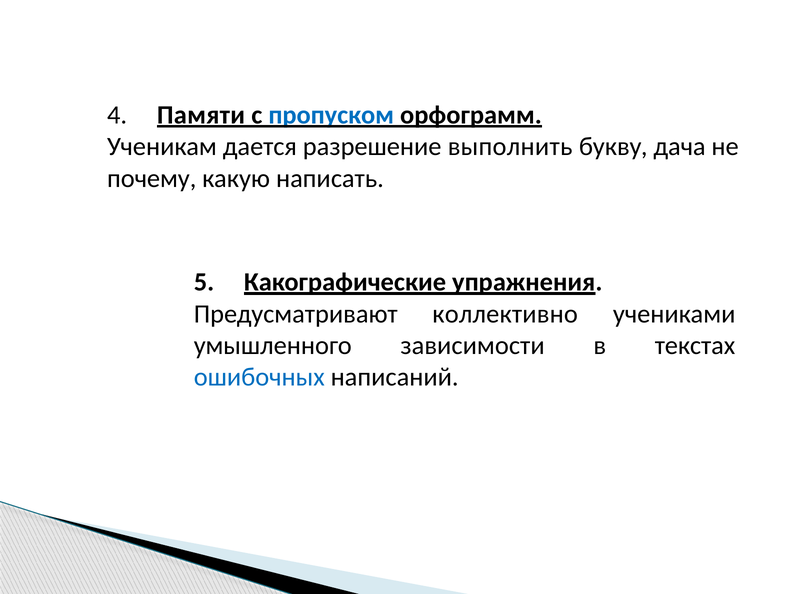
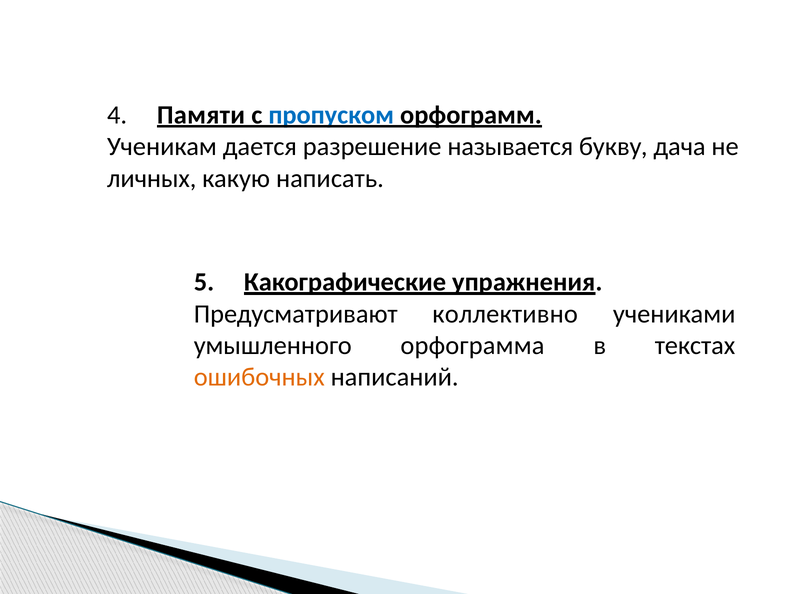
выполнить: выполнить -> называется
почему: почему -> личных
зависимости: зависимости -> орфограмма
ошибочных colour: blue -> orange
